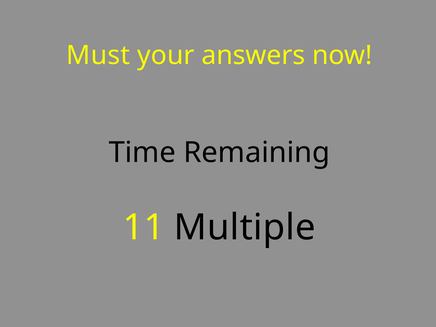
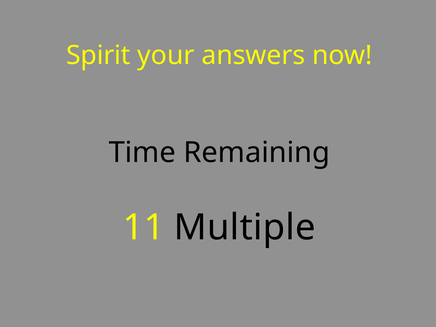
Must: Must -> Spirit
